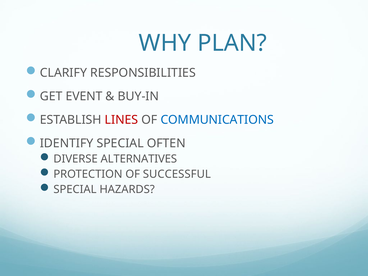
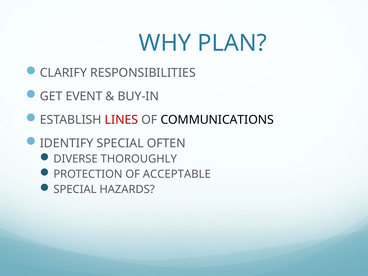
COMMUNICATIONS colour: blue -> black
ALTERNATIVES: ALTERNATIVES -> THOROUGHLY
SUCCESSFUL: SUCCESSFUL -> ACCEPTABLE
